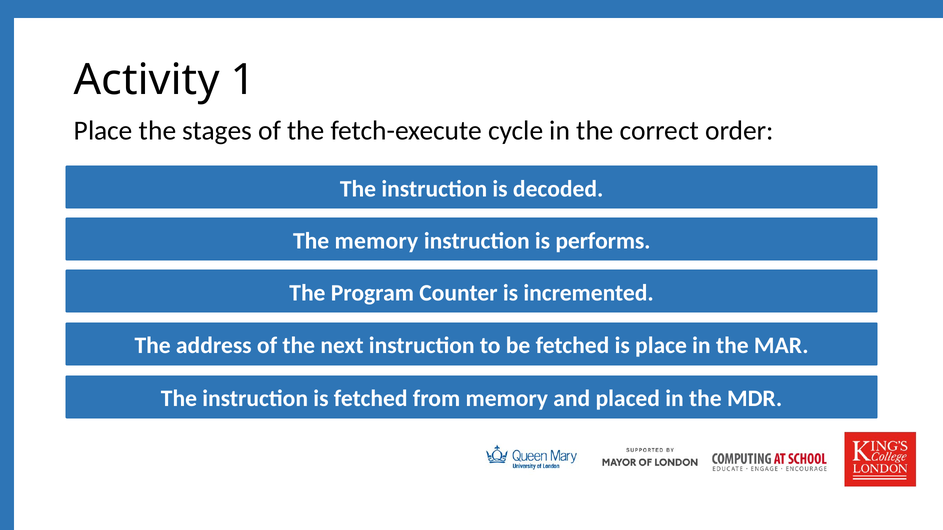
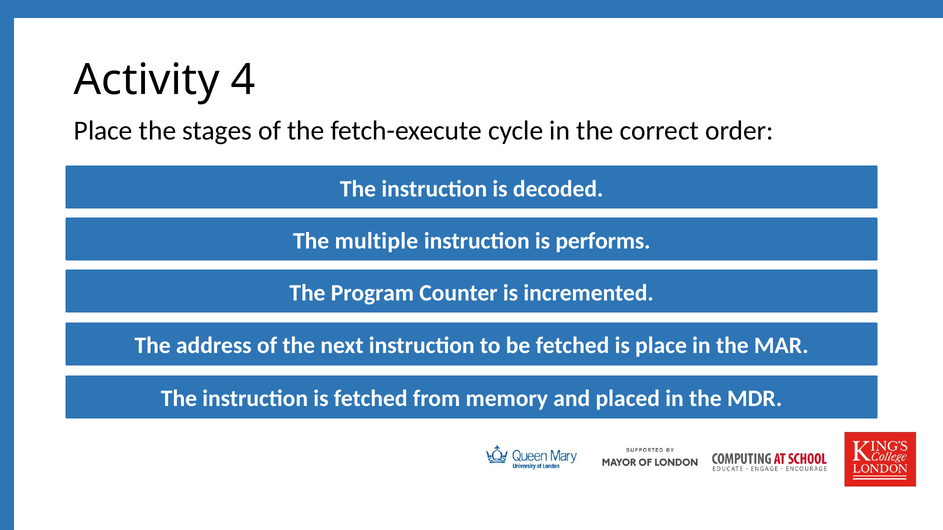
1: 1 -> 4
The memory: memory -> multiple
